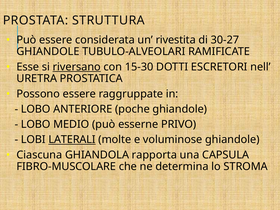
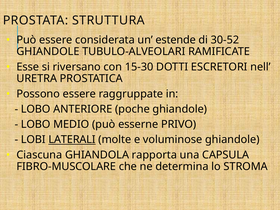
rivestita: rivestita -> estende
30-27: 30-27 -> 30-52
riversano underline: present -> none
